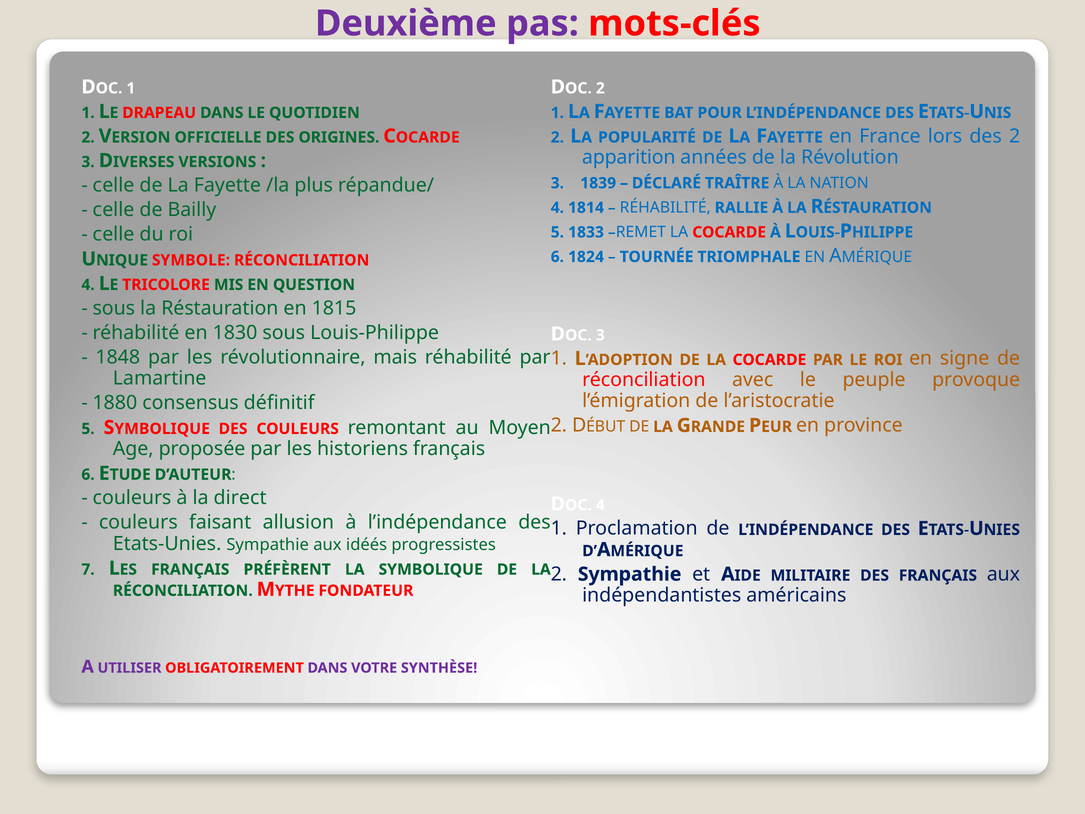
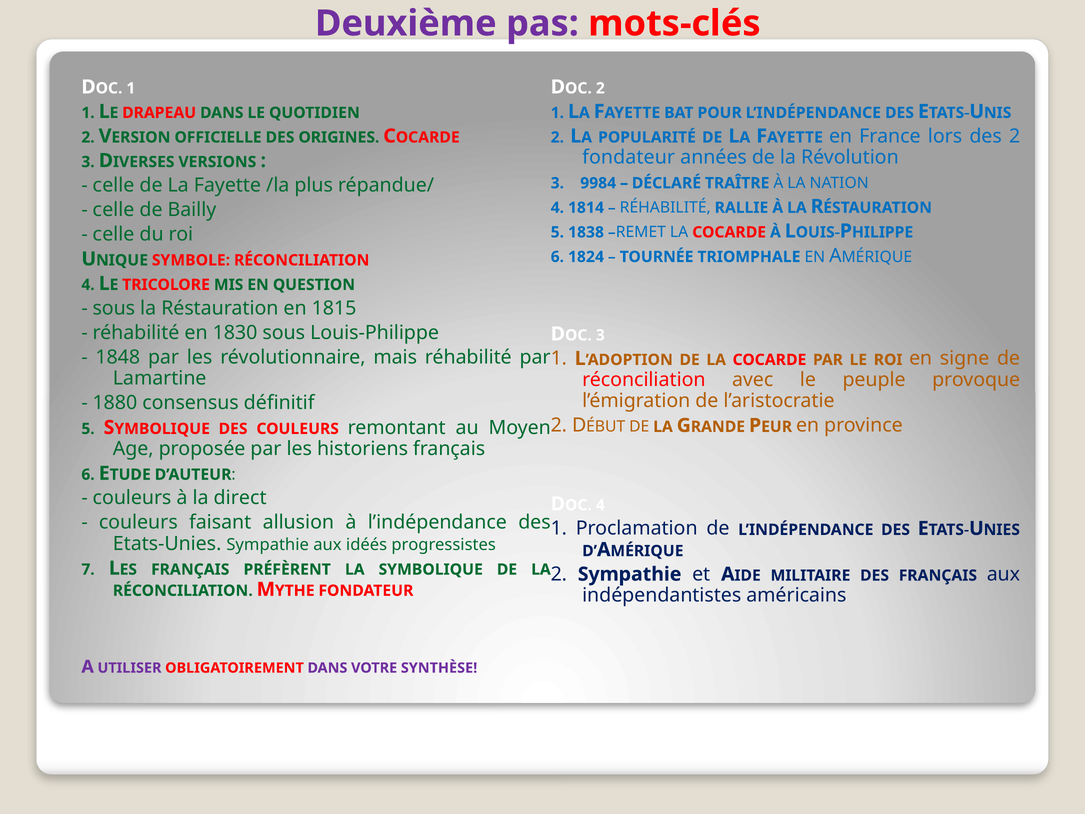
apparition at (629, 157): apparition -> fondateur
1839: 1839 -> 9984
1833: 1833 -> 1838
